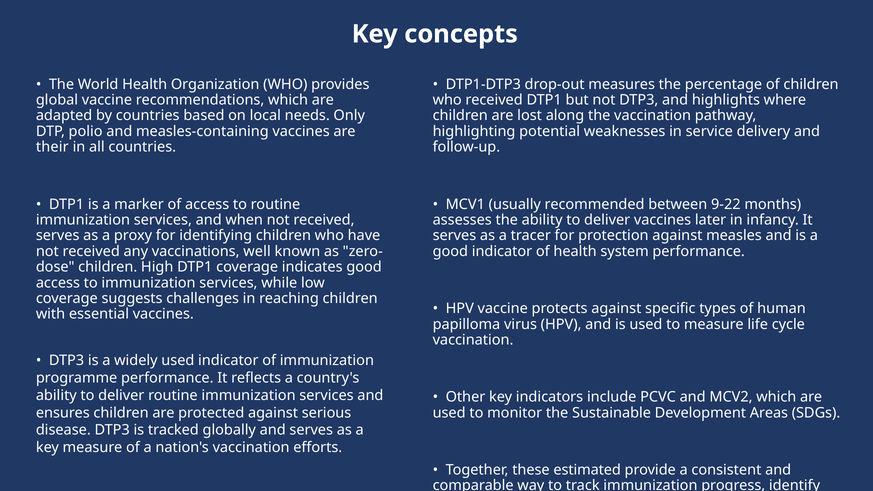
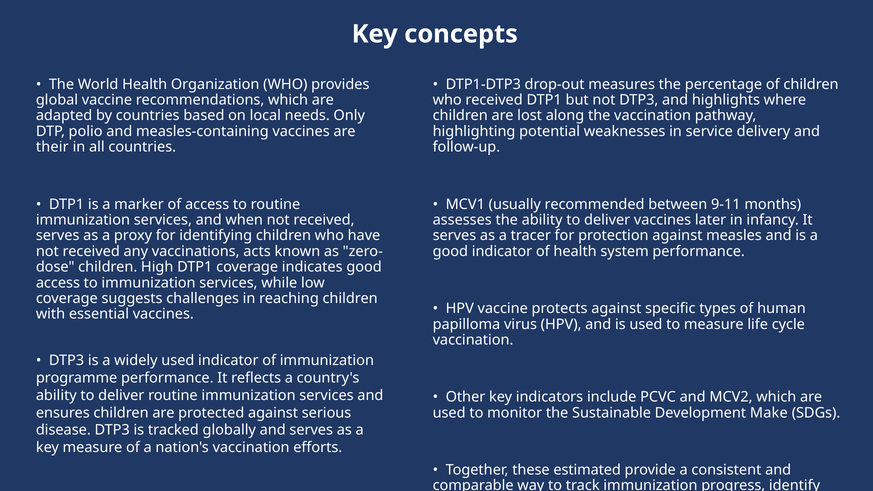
9-22: 9-22 -> 9-11
well: well -> acts
Areas: Areas -> Make
